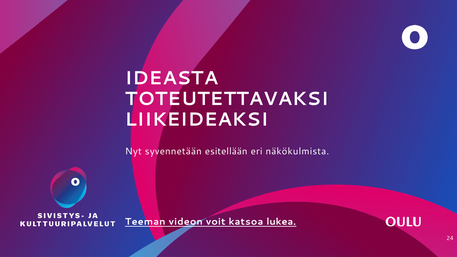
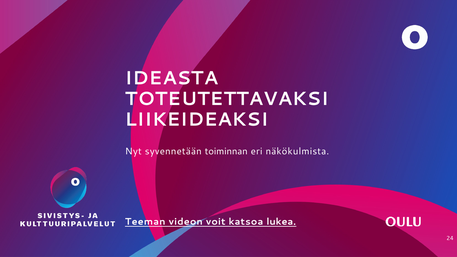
esitellään: esitellään -> toiminnan
